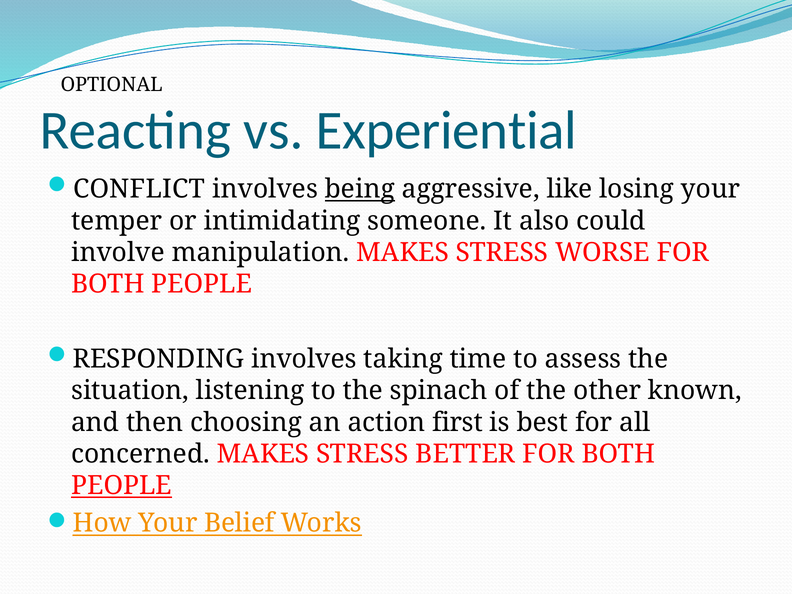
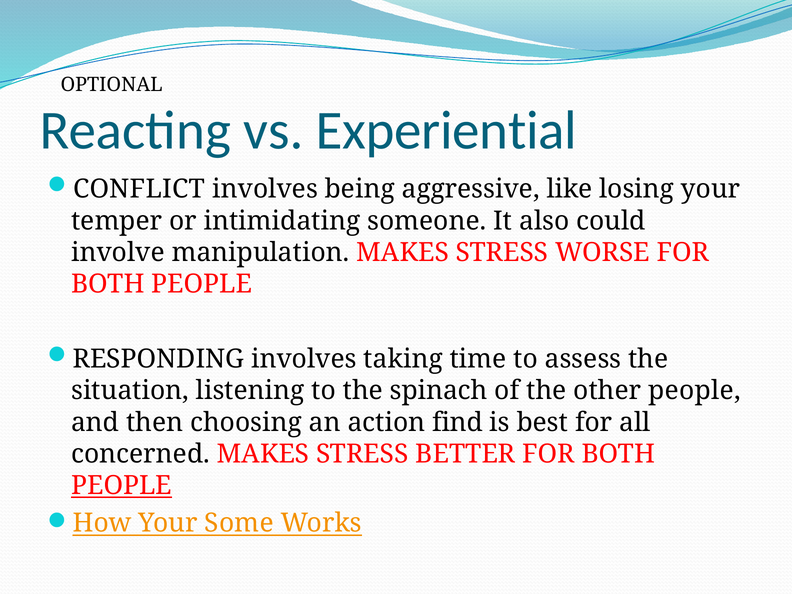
being underline: present -> none
other known: known -> people
first: first -> find
Belief: Belief -> Some
